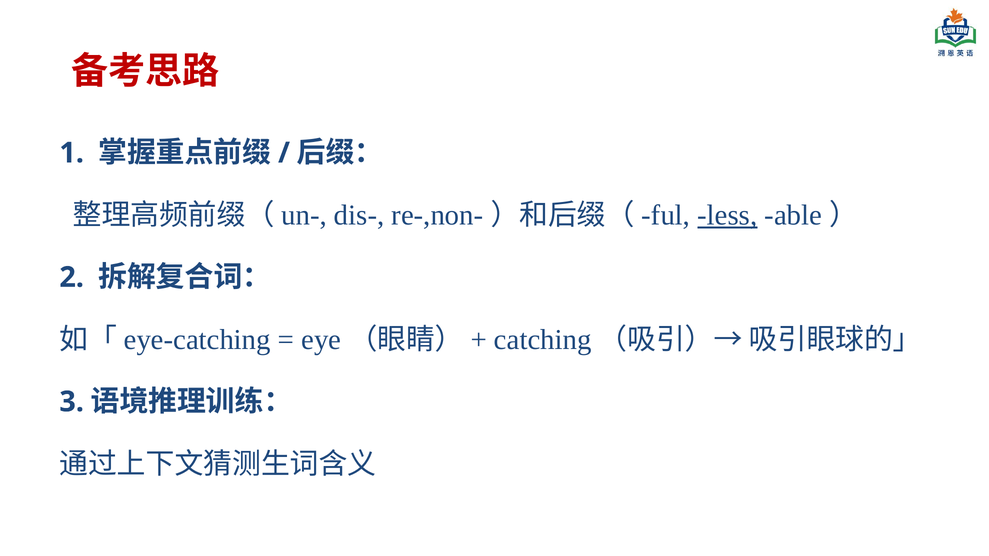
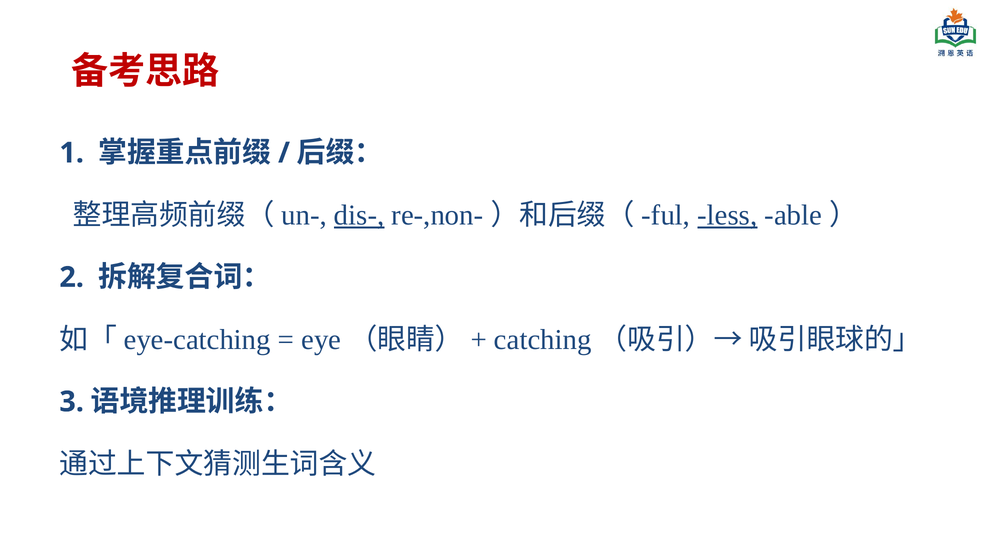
dis- underline: none -> present
